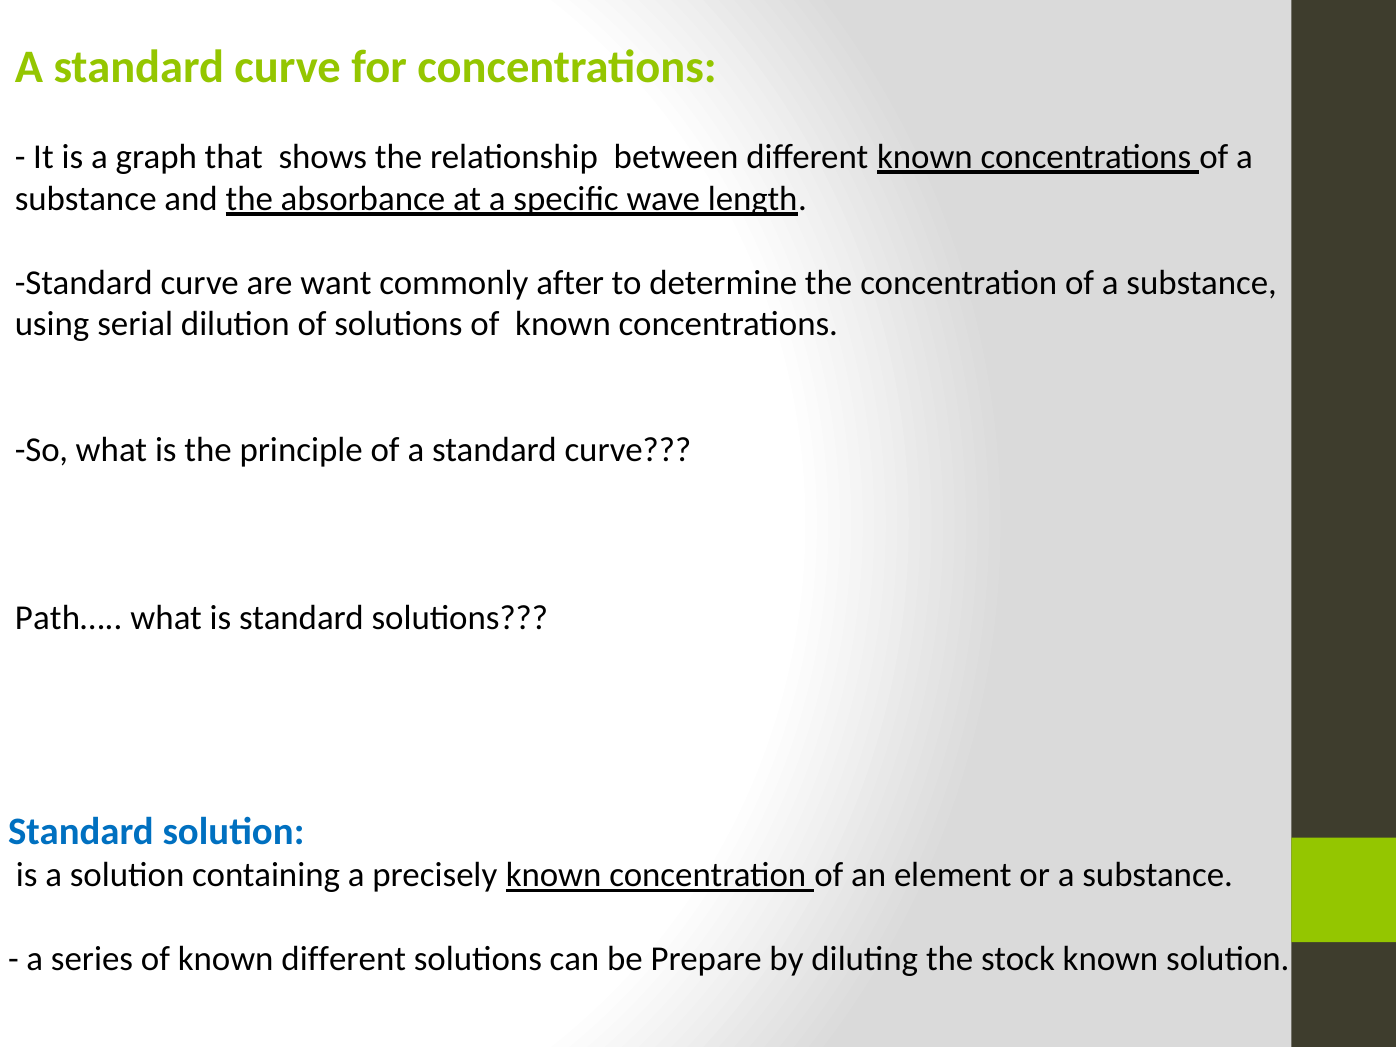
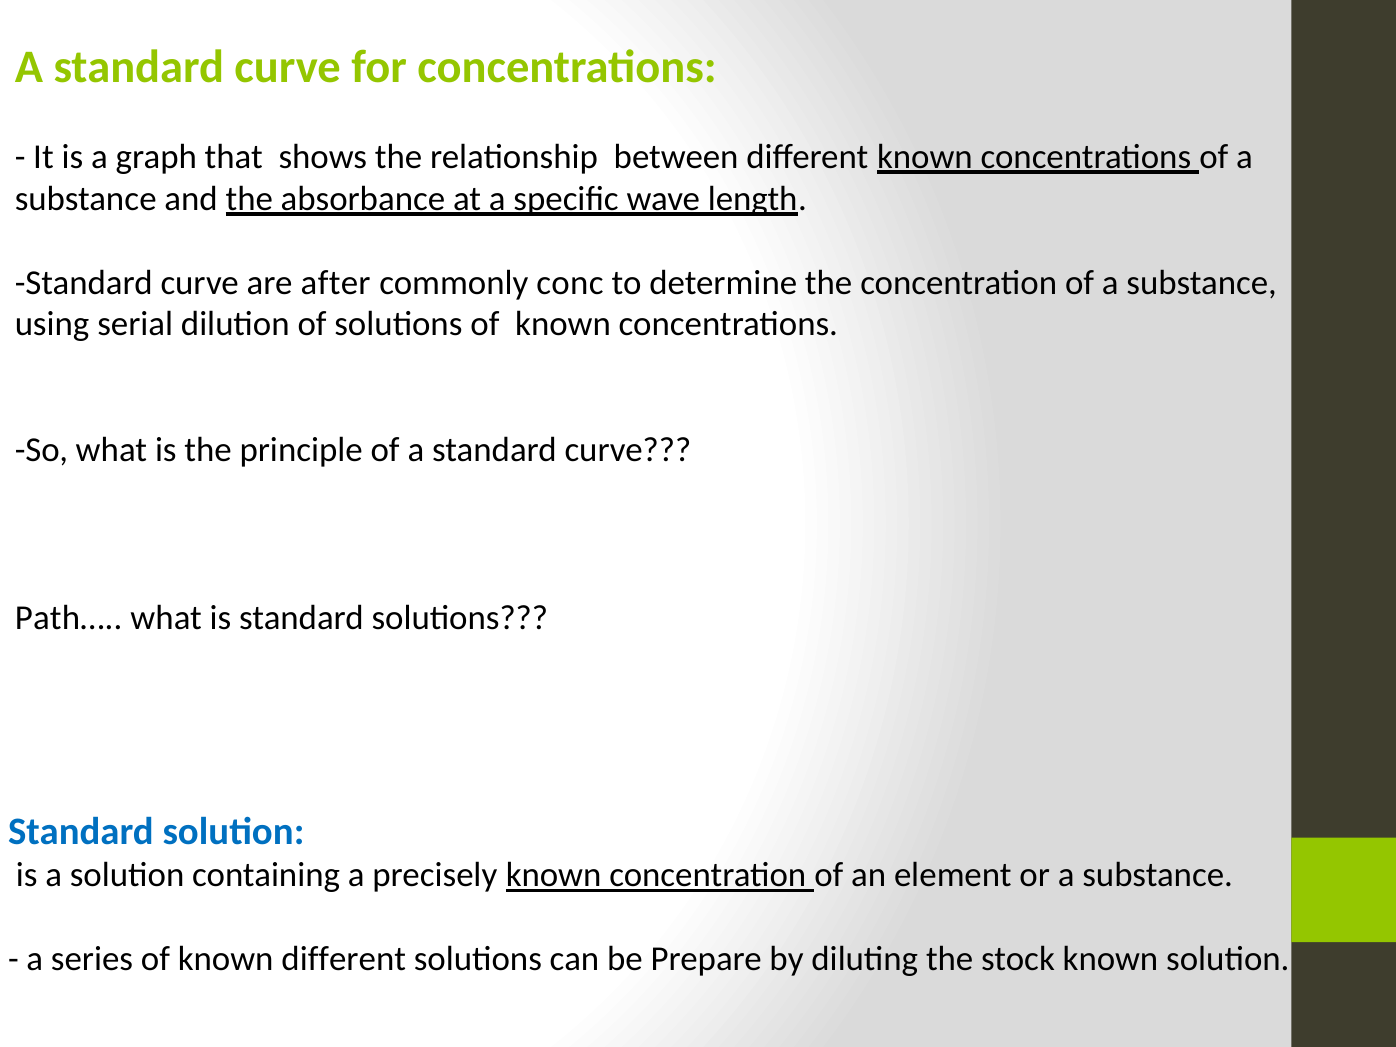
want: want -> after
after: after -> conc
